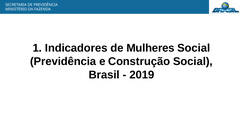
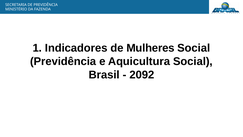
Construção: Construção -> Aquicultura
2019: 2019 -> 2092
